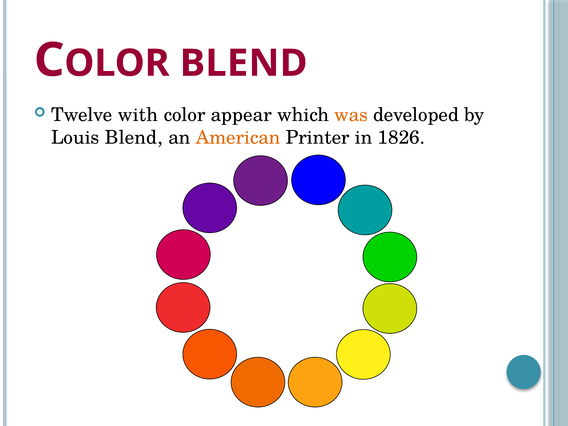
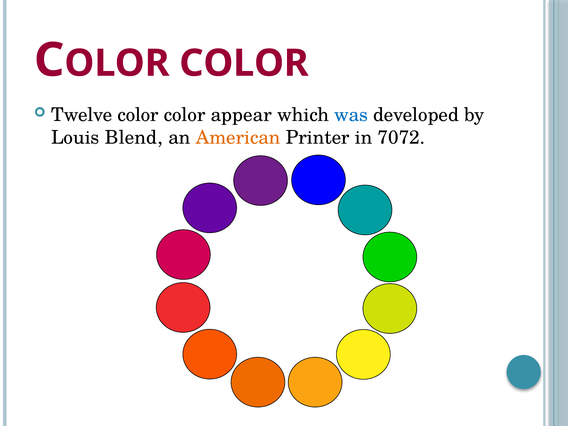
BLEND at (244, 63): BLEND -> COLOR
Twelve with: with -> color
was colour: orange -> blue
1826: 1826 -> 7072
